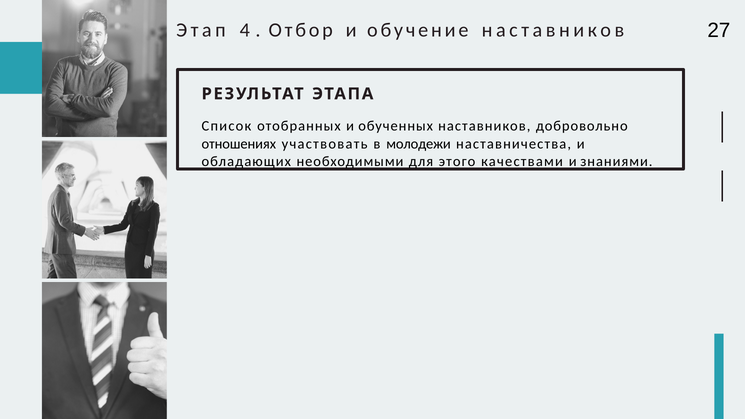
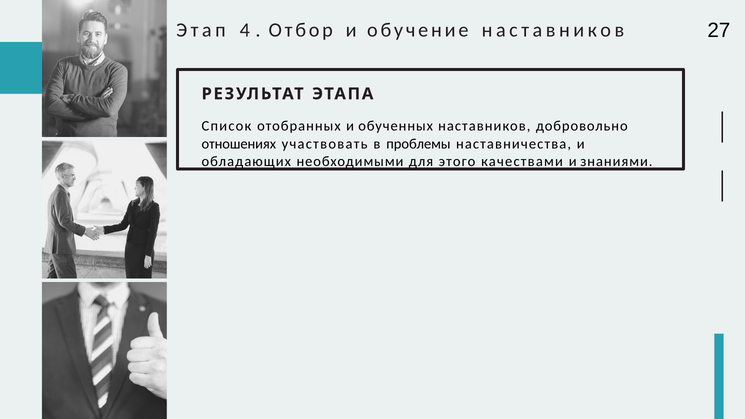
молодежи: молодежи -> проблемы
